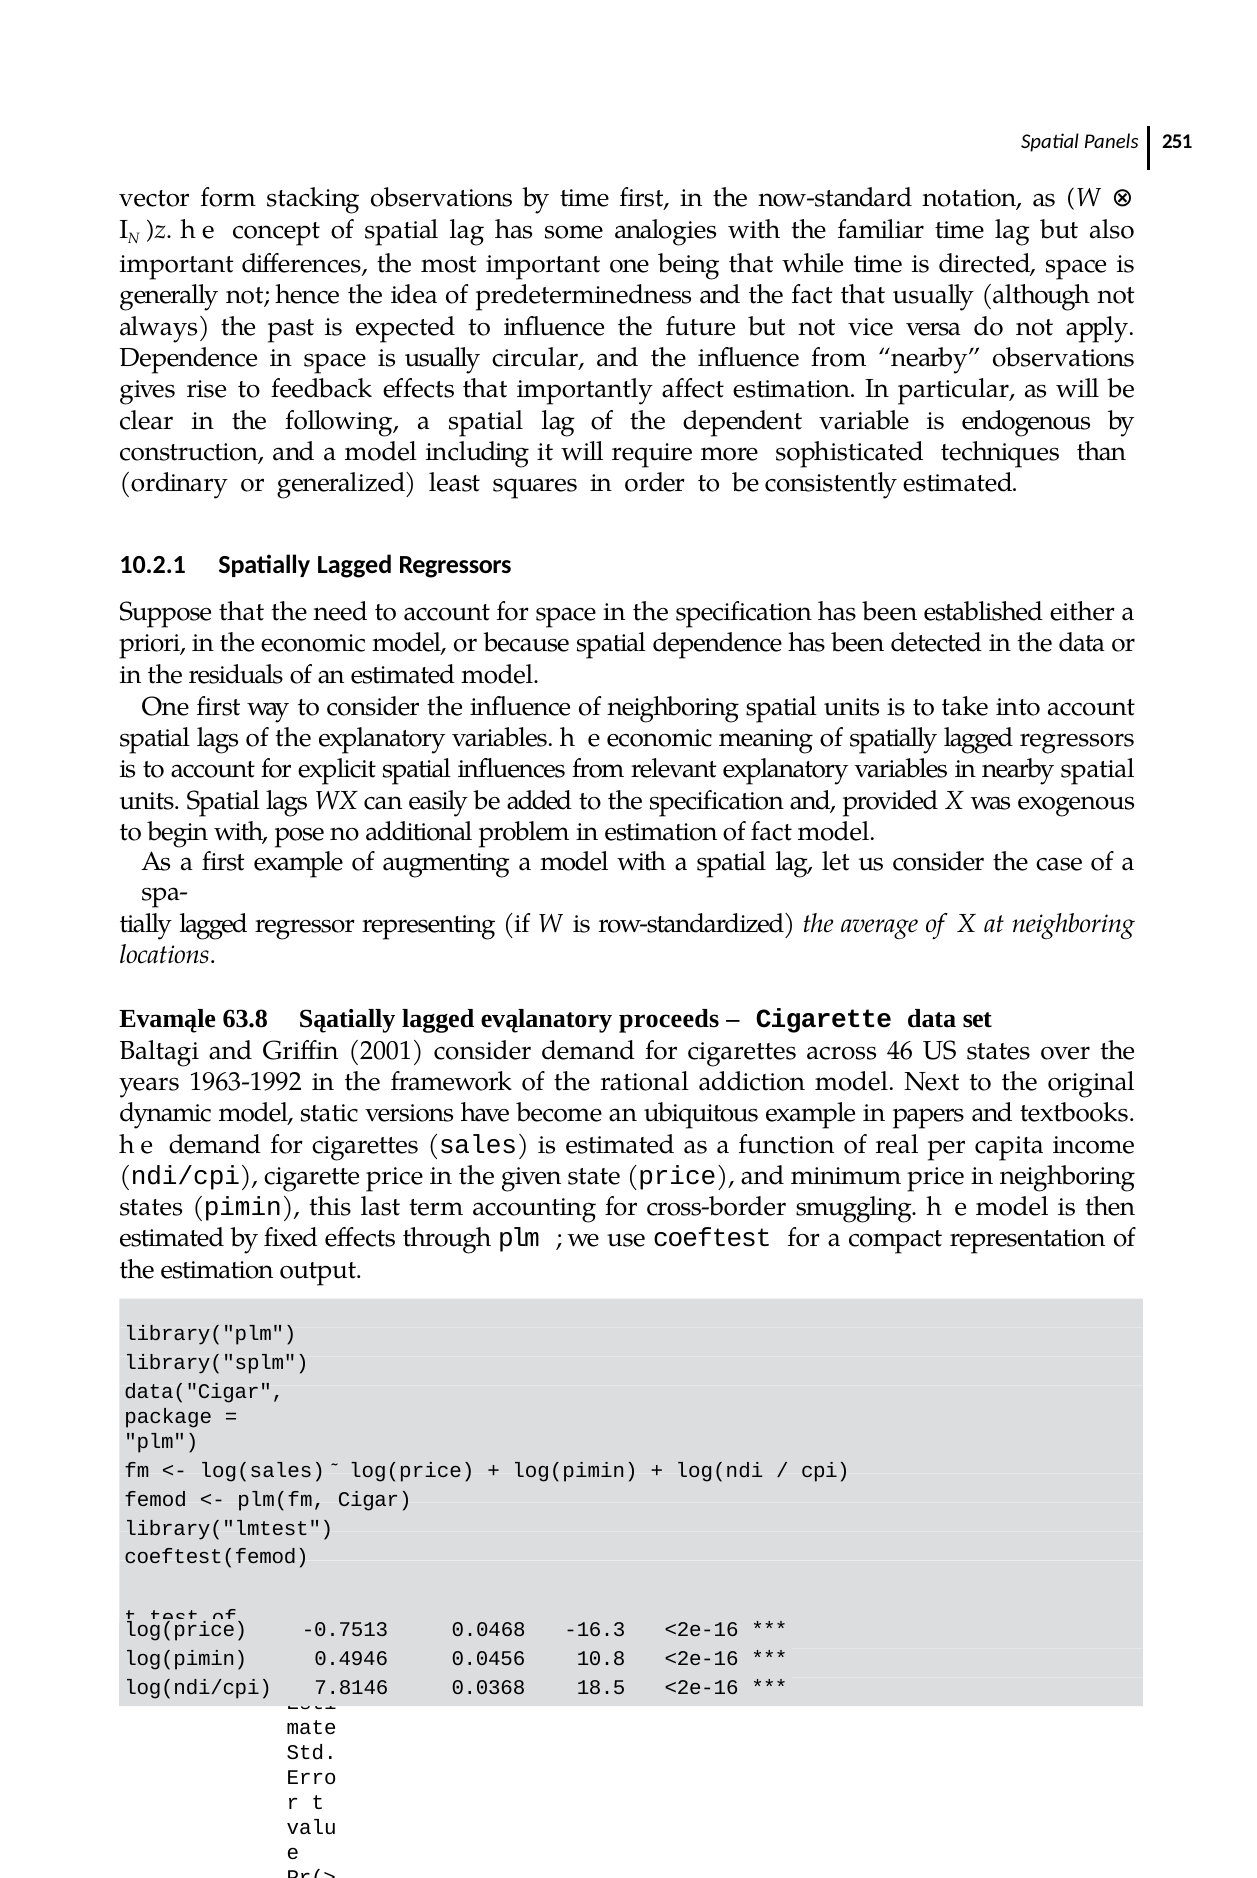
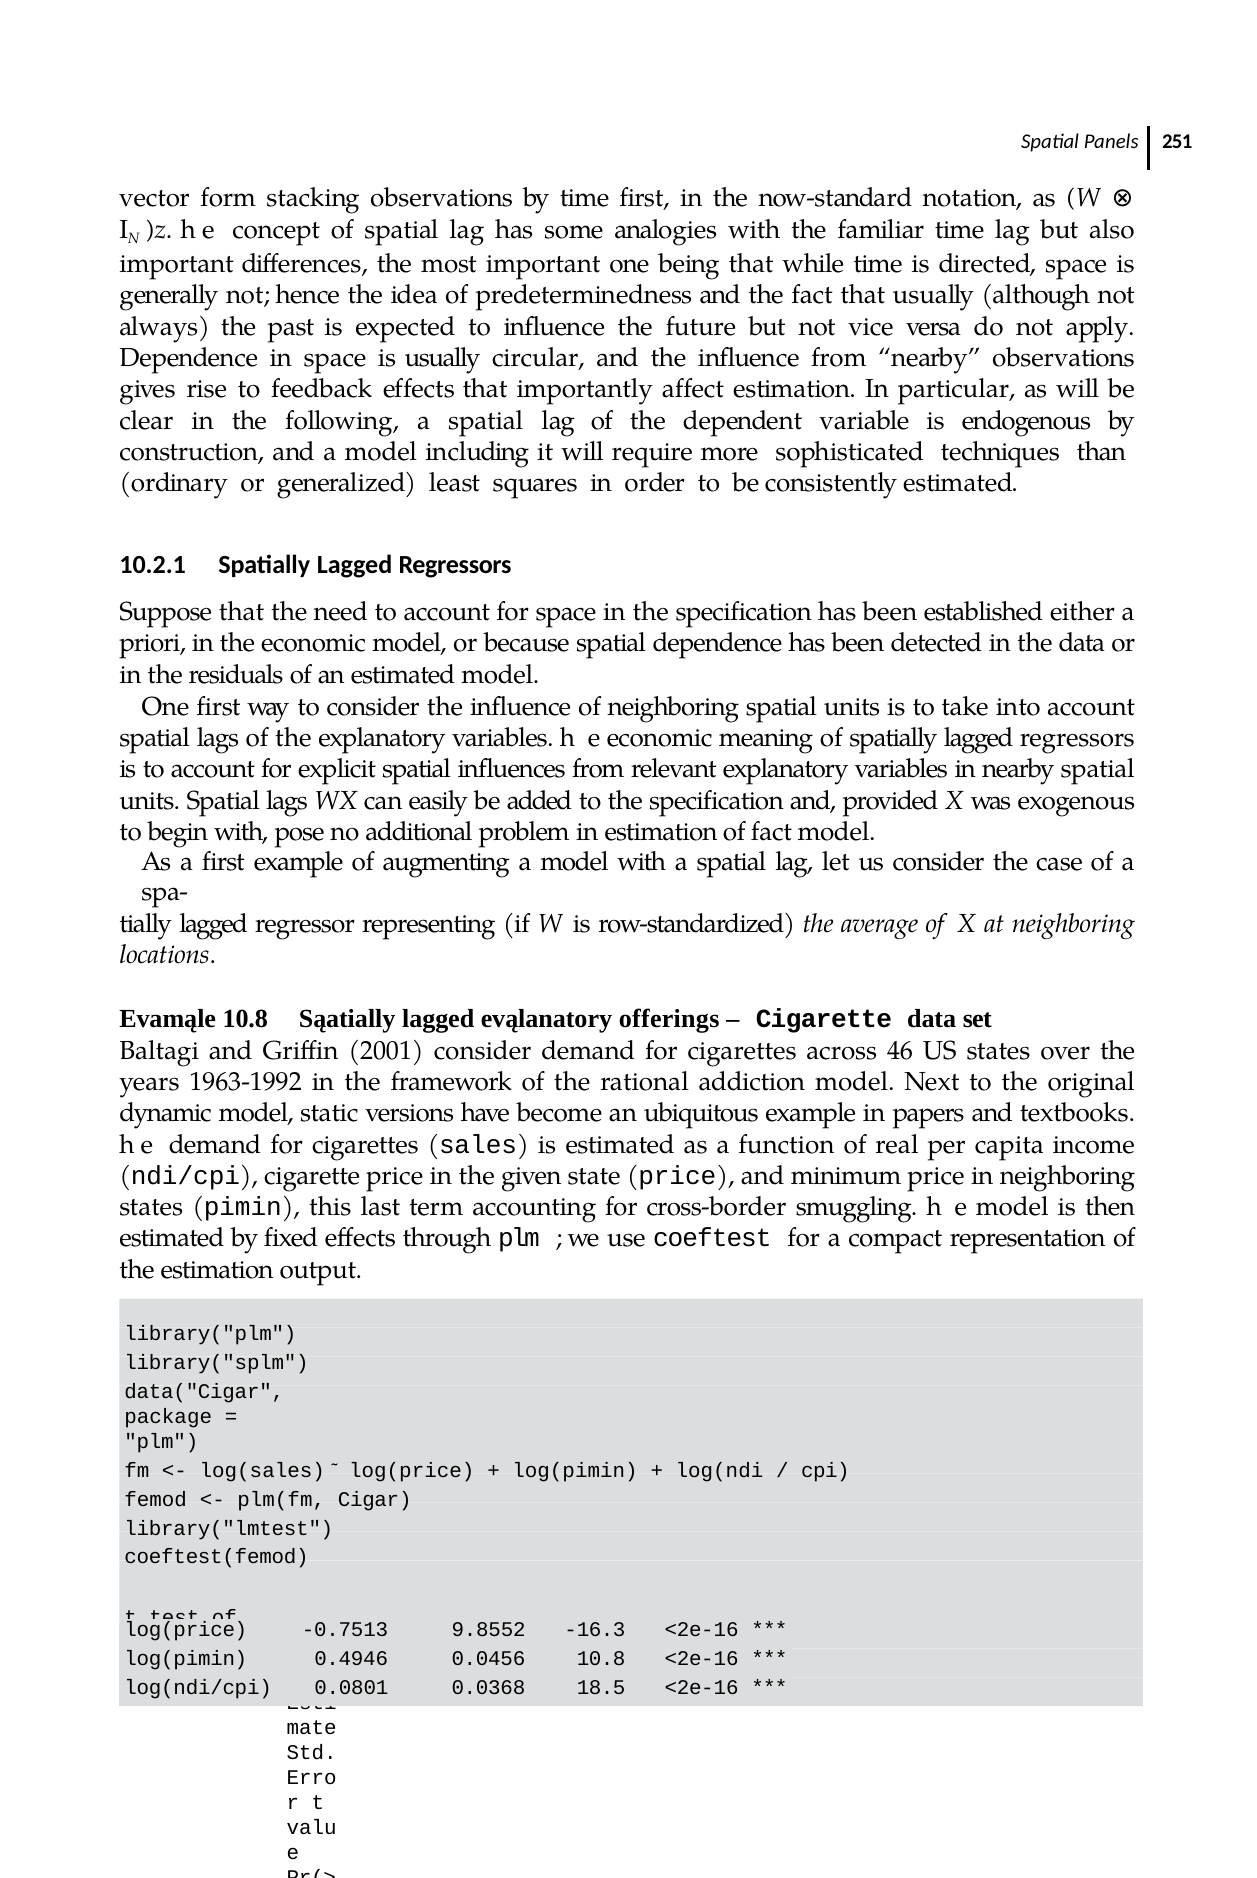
Evamąle 63.8: 63.8 -> 10.8
proceeds: proceeds -> offerings
0.0468: 0.0468 -> 9.8552
7.8146: 7.8146 -> 0.0801
